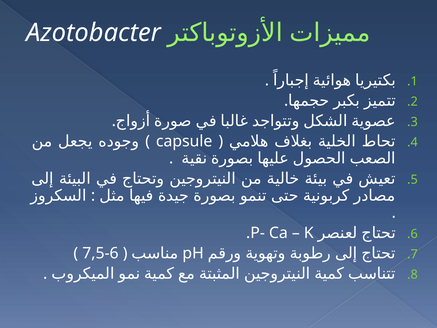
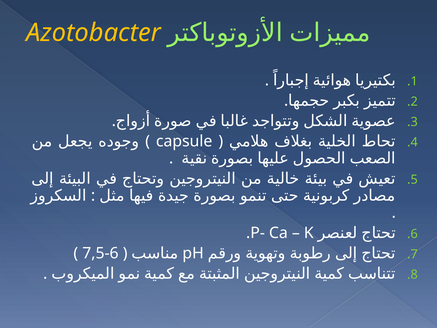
Azotobacter colour: white -> yellow
